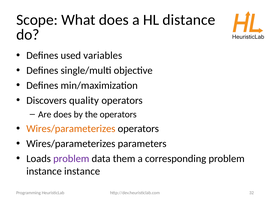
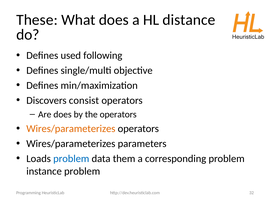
Scope: Scope -> These
variables: variables -> following
quality: quality -> consist
problem at (71, 159) colour: purple -> blue
instance instance: instance -> problem
